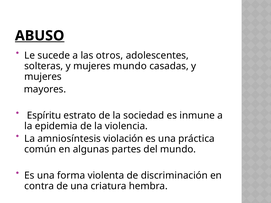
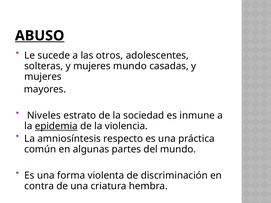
Espíritu: Espíritu -> Niveles
epidemia underline: none -> present
violación: violación -> respecto
